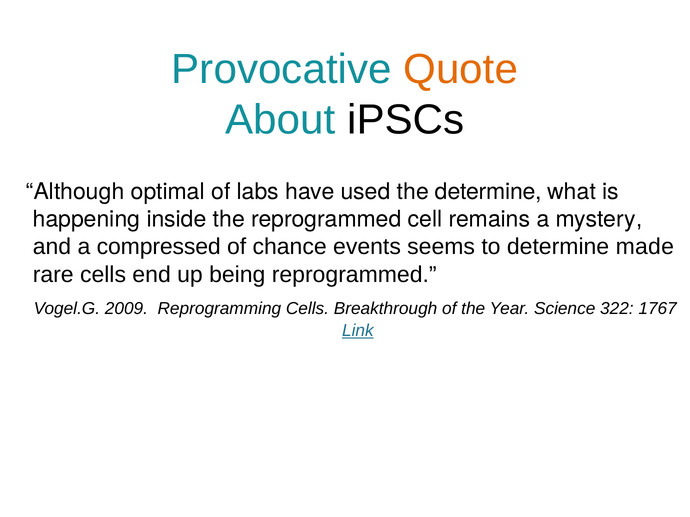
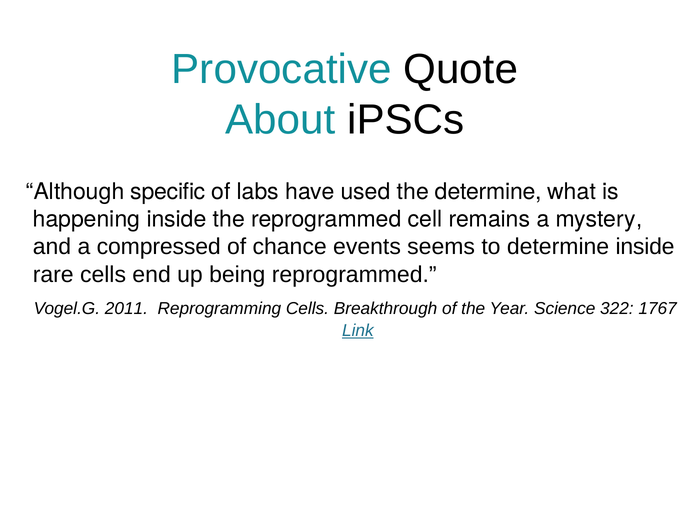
Quote colour: orange -> black
optimal: optimal -> specific
determine made: made -> inside
2009: 2009 -> 2011
